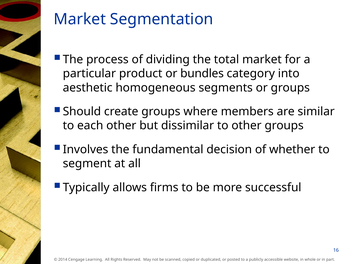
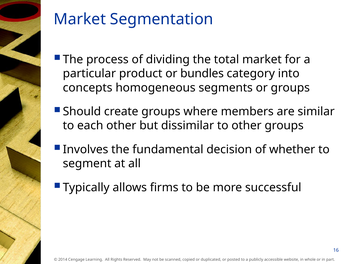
aesthetic: aesthetic -> concepts
